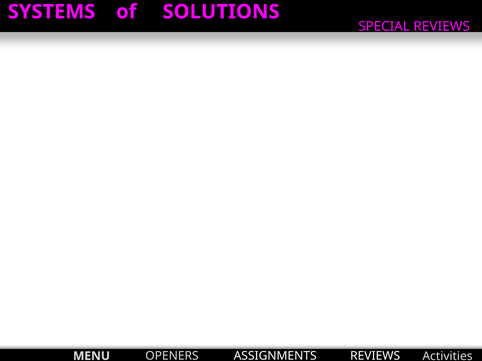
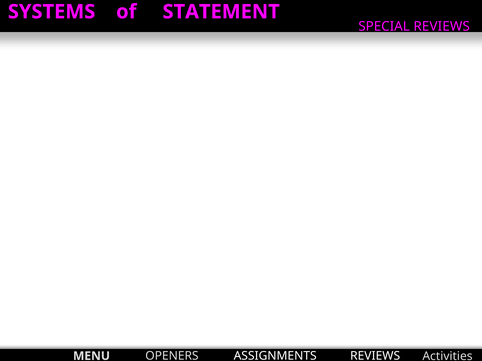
SOLUTIONS: SOLUTIONS -> STATEMENT
